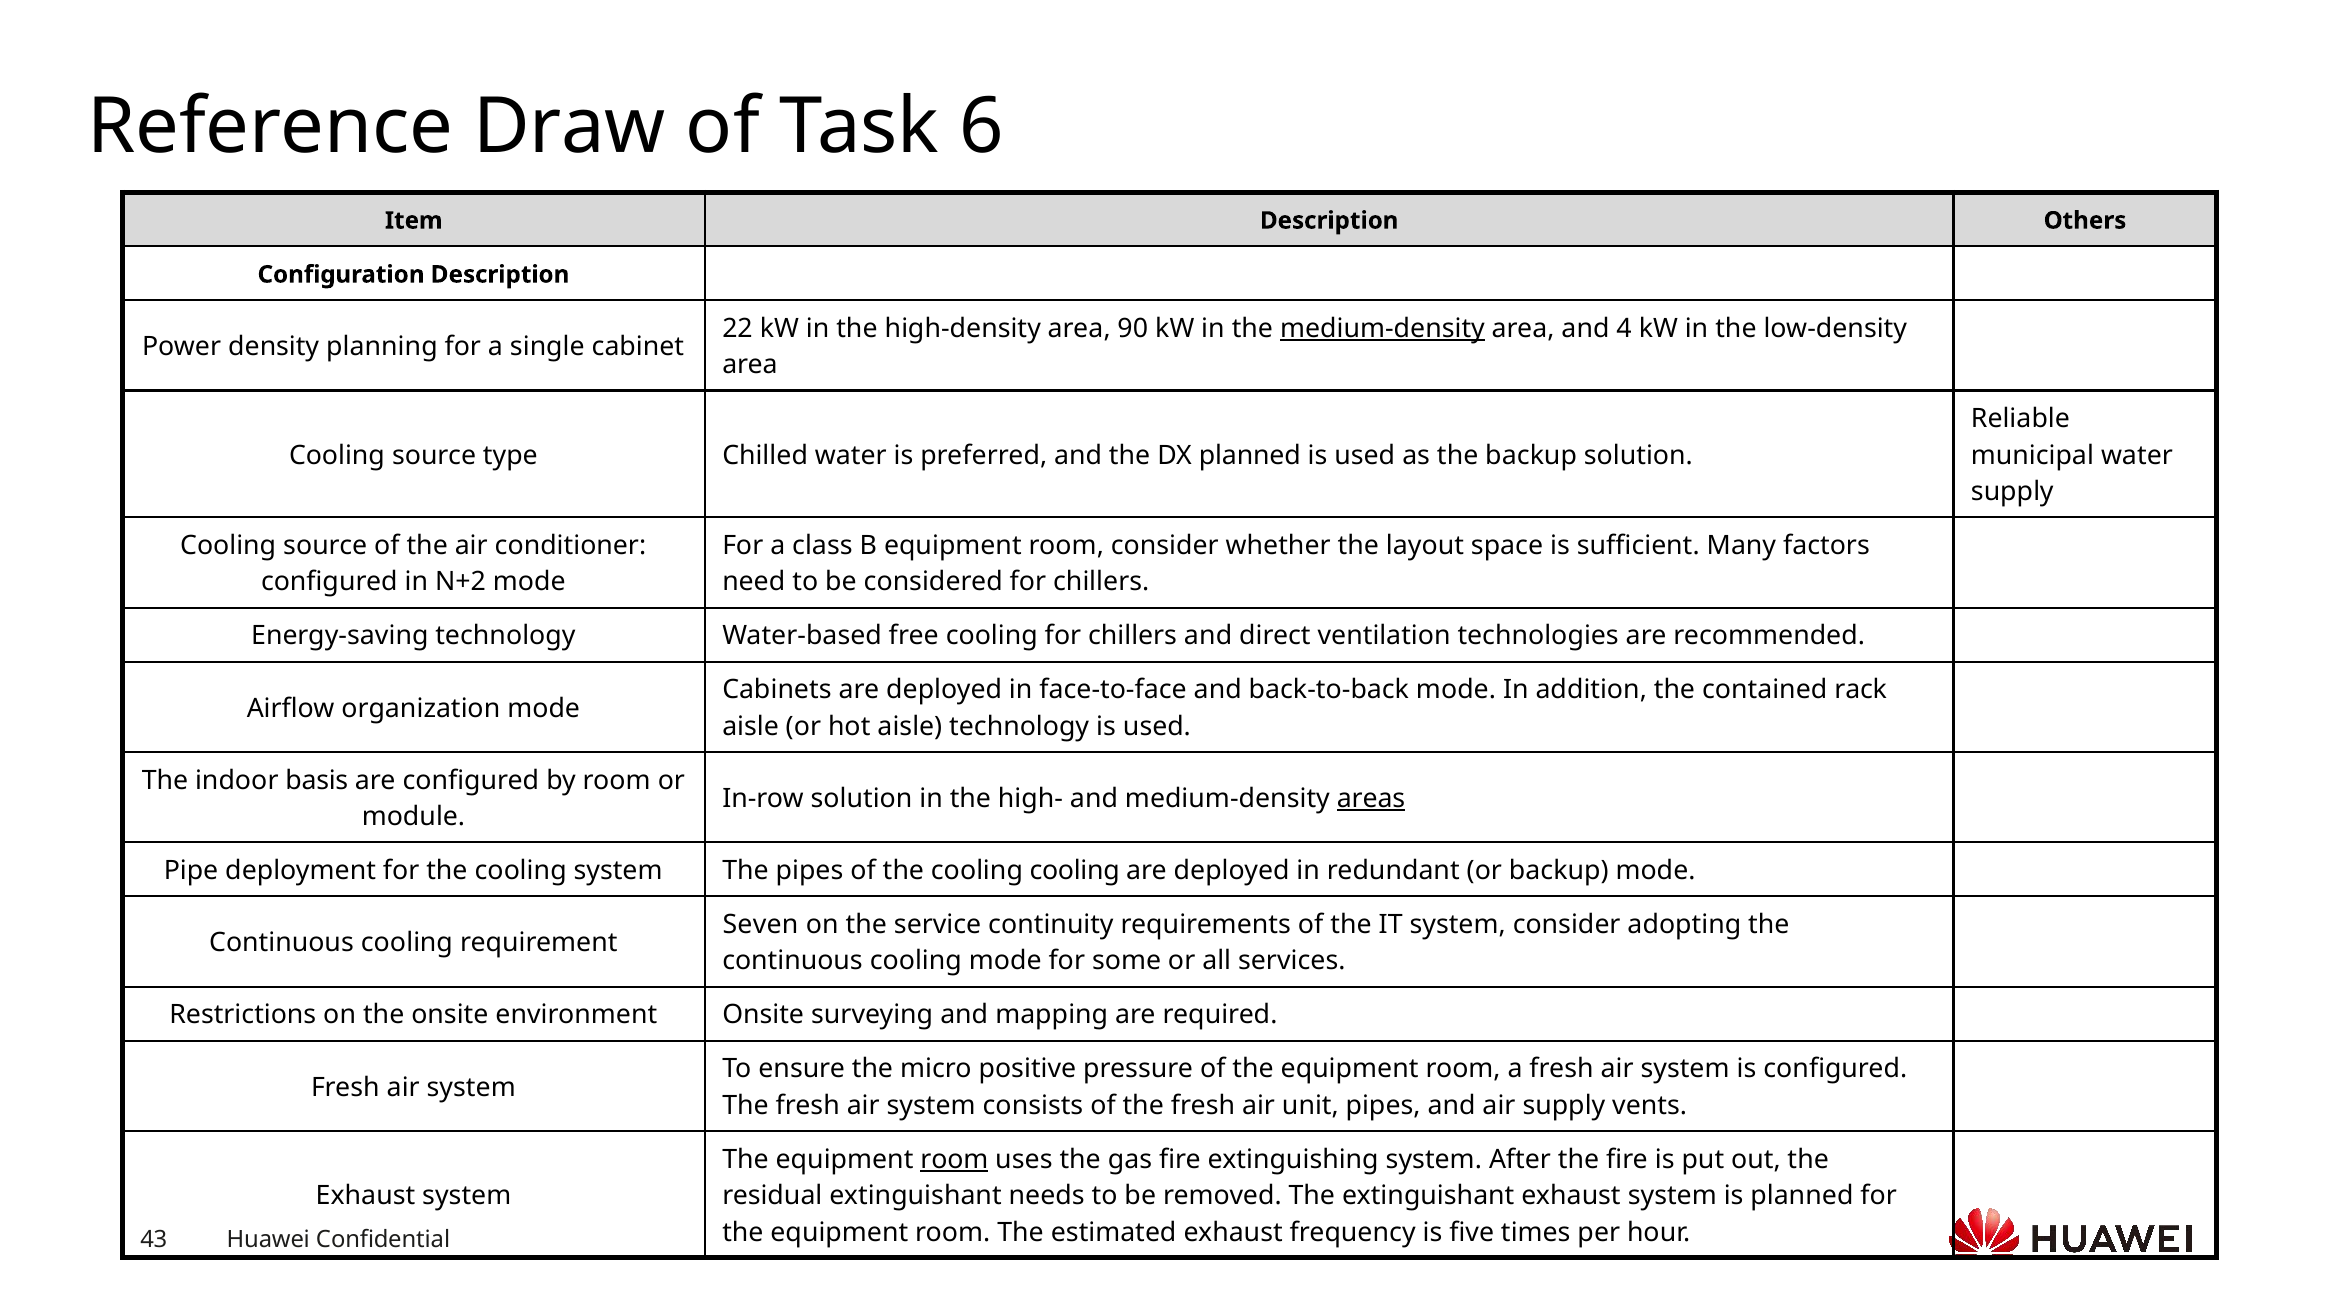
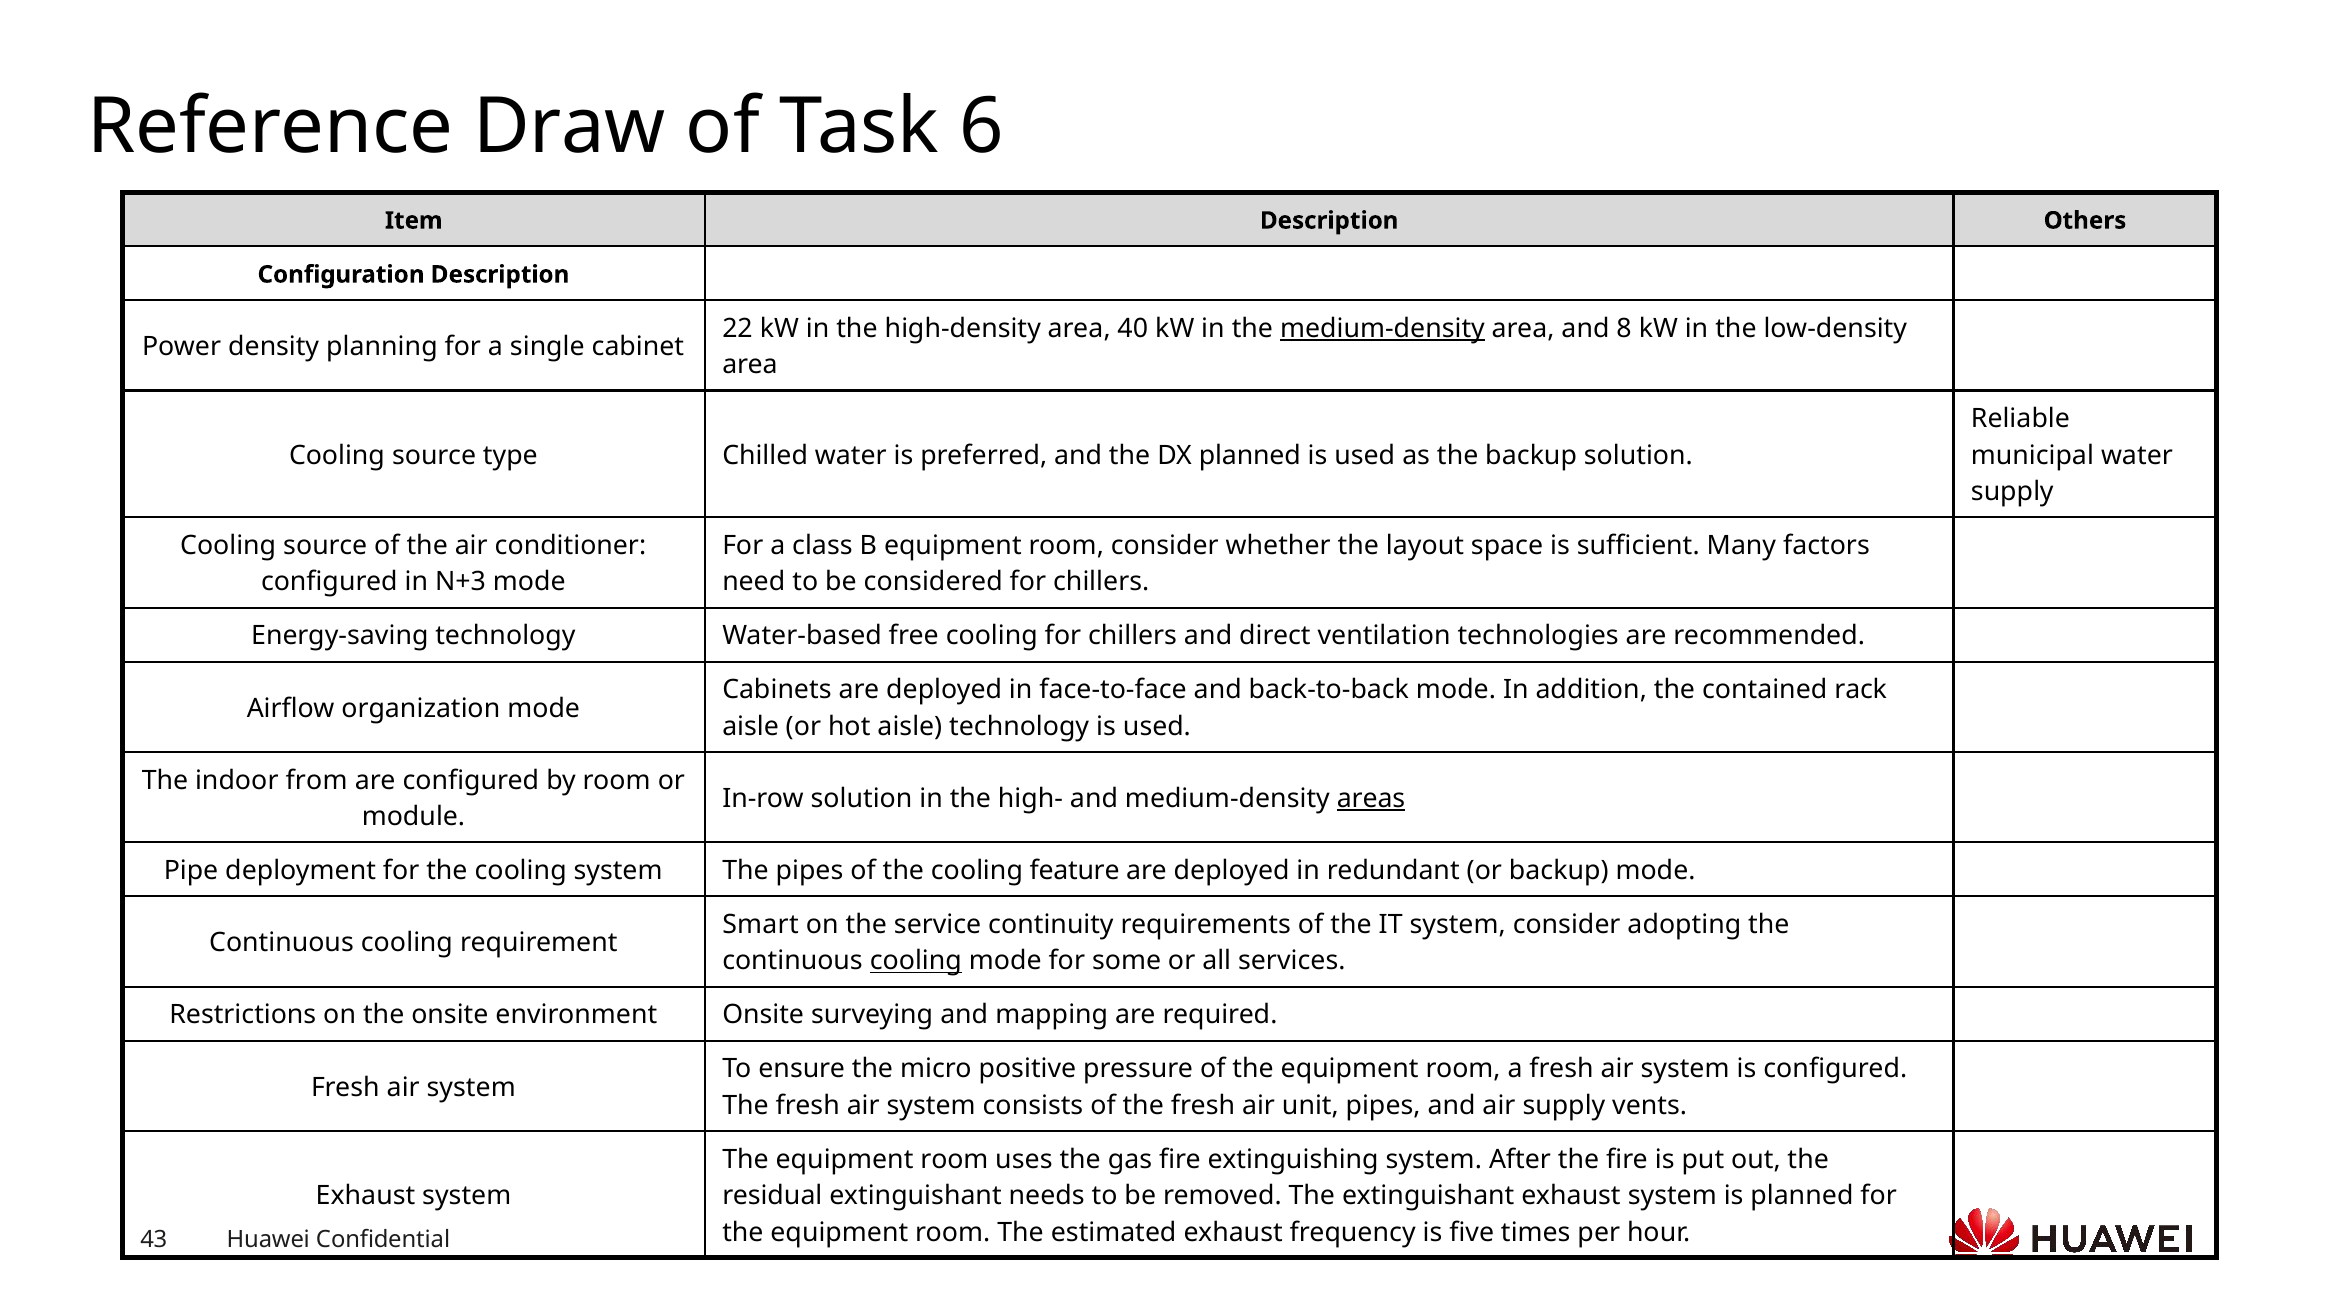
90: 90 -> 40
4: 4 -> 8
N+2: N+2 -> N+3
basis: basis -> from
cooling cooling: cooling -> feature
Seven: Seven -> Smart
cooling at (916, 961) underline: none -> present
room at (954, 1160) underline: present -> none
